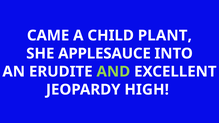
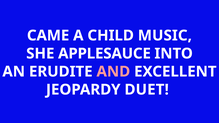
PLANT: PLANT -> MUSIC
AND colour: light green -> pink
HIGH: HIGH -> DUET
